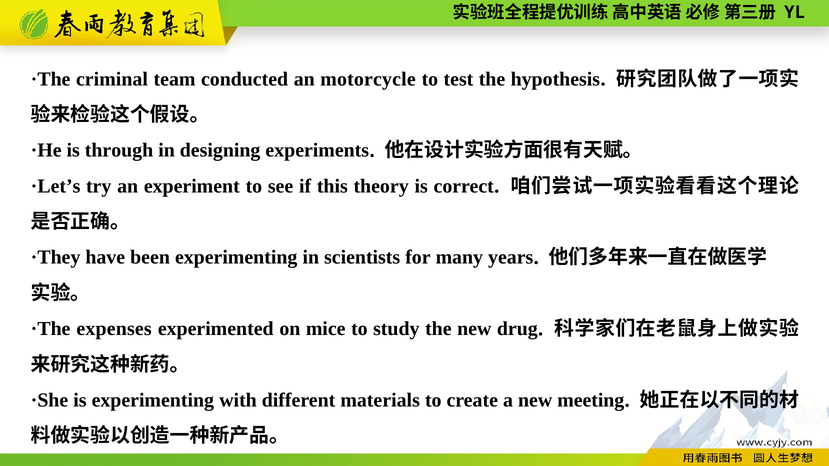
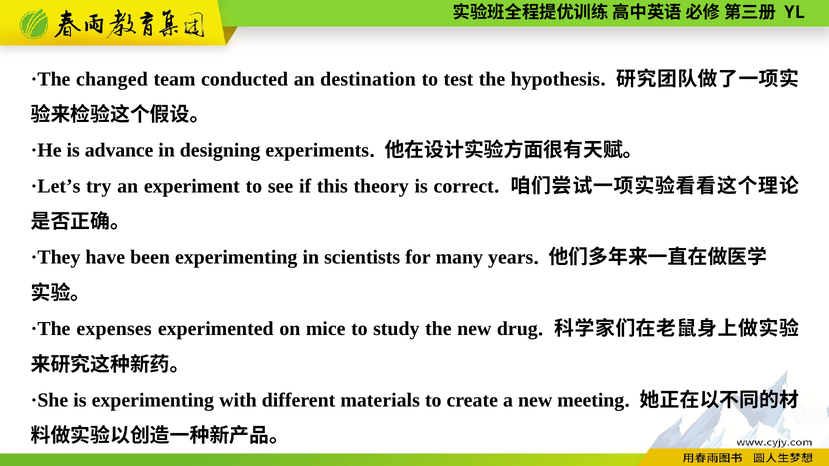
criminal: criminal -> changed
motorcycle: motorcycle -> destination
through: through -> advance
